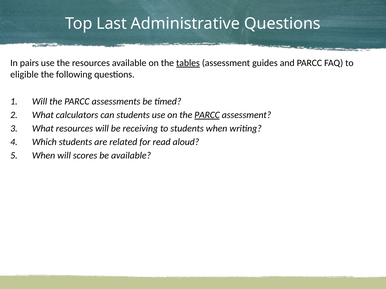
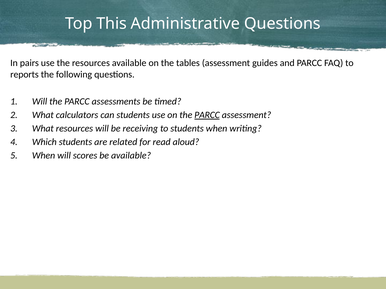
Last: Last -> This
tables underline: present -> none
eligible: eligible -> reports
